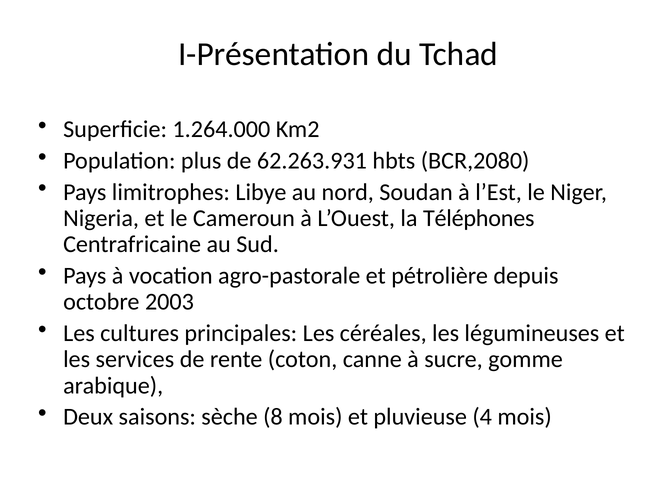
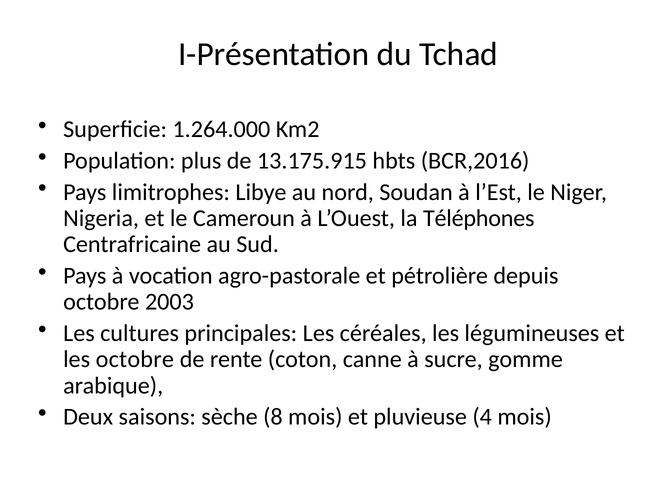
62.263.931: 62.263.931 -> 13.175.915
BCR,2080: BCR,2080 -> BCR,2016
les services: services -> octobre
